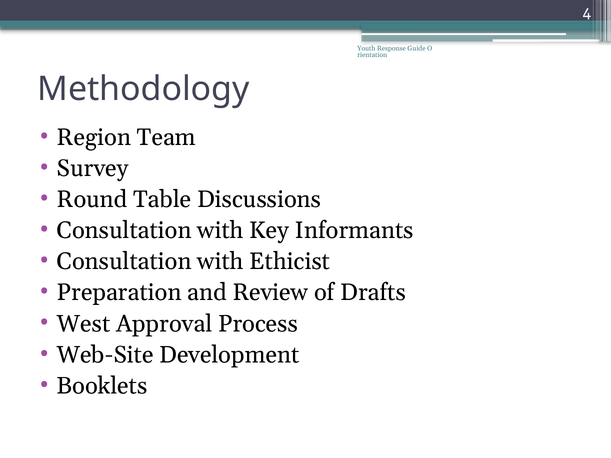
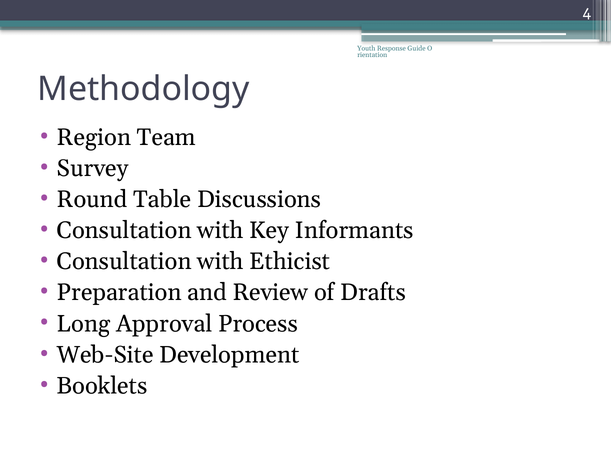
West: West -> Long
